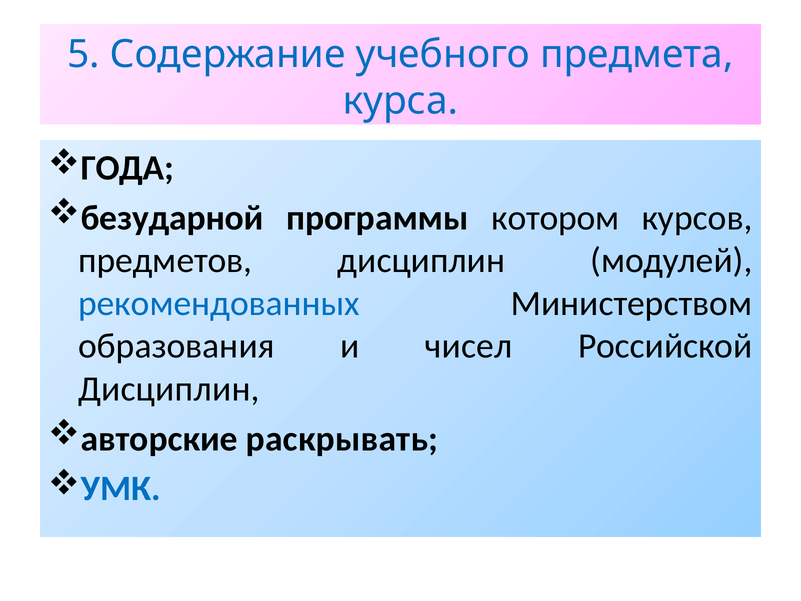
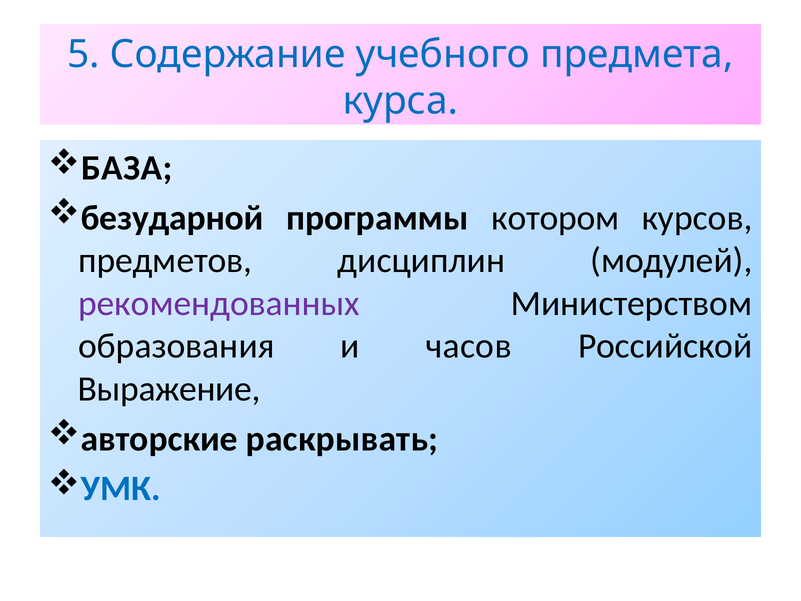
ГОДА: ГОДА -> БАЗА
рекомендованных colour: blue -> purple
чисел: чисел -> часов
Дисциплин at (169, 389): Дисциплин -> Выражение
